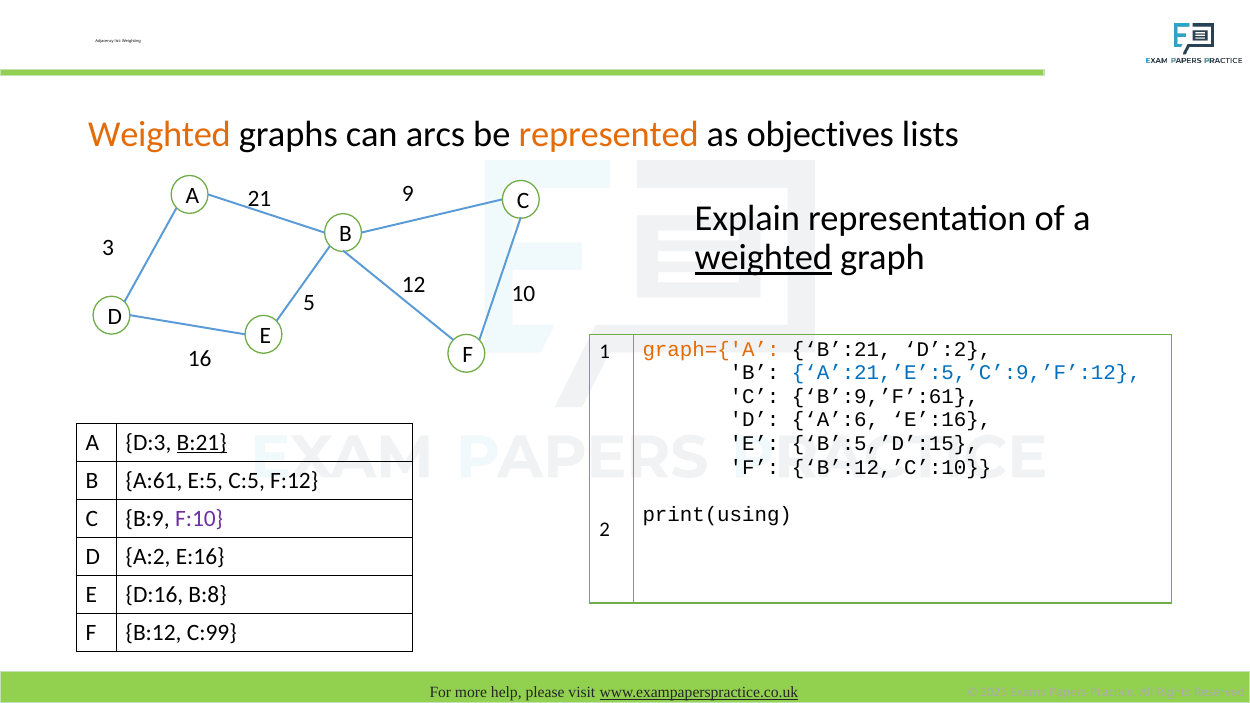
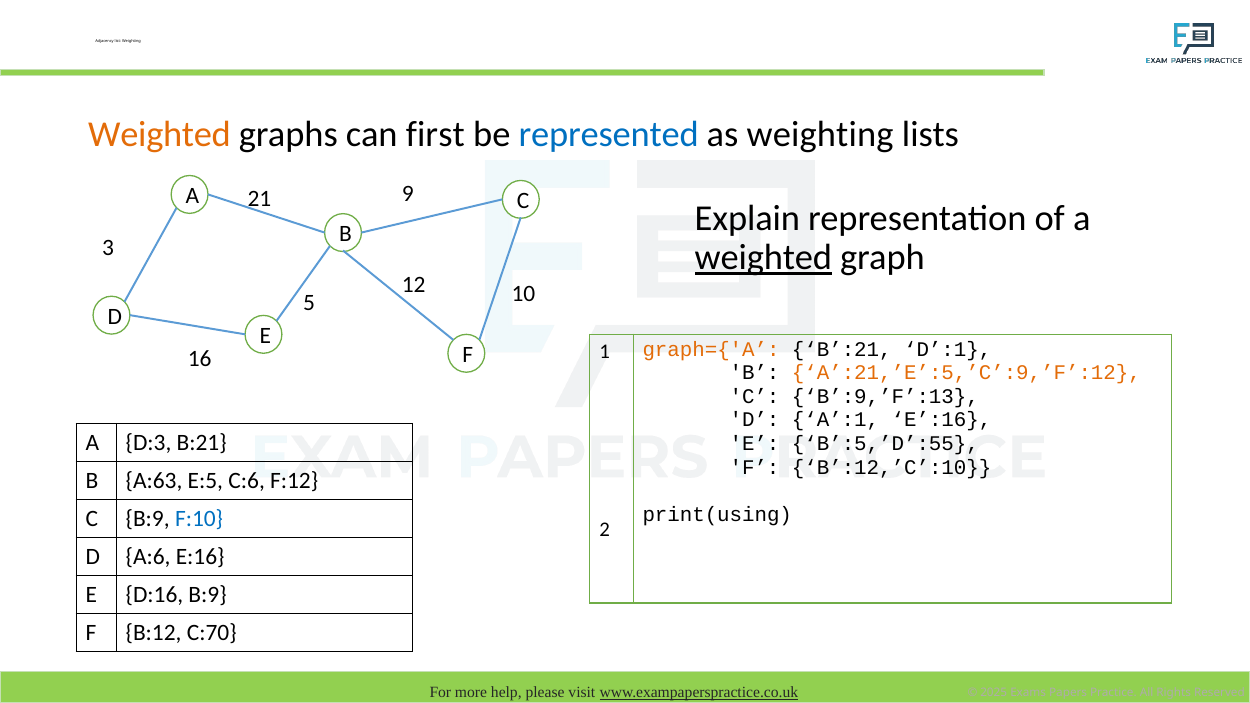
arcs: arcs -> first
represented colour: orange -> blue
as objectives: objectives -> weighting
D’:2: D’:2 -> D’:1
A’:21,’E’:5,’C’:9,’F’:12 colour: blue -> orange
B’:9,’F’:61: B’:9,’F’:61 -> B’:9,’F’:13
A’:6: A’:6 -> A’:1
B:21 underline: present -> none
B’:5,’D’:15: B’:5,’D’:15 -> B’:5,’D’:55
A:61: A:61 -> A:63
C:5: C:5 -> C:6
F:10 colour: purple -> blue
A:2: A:2 -> A:6
D:16 B:8: B:8 -> B:9
C:99: C:99 -> C:70
